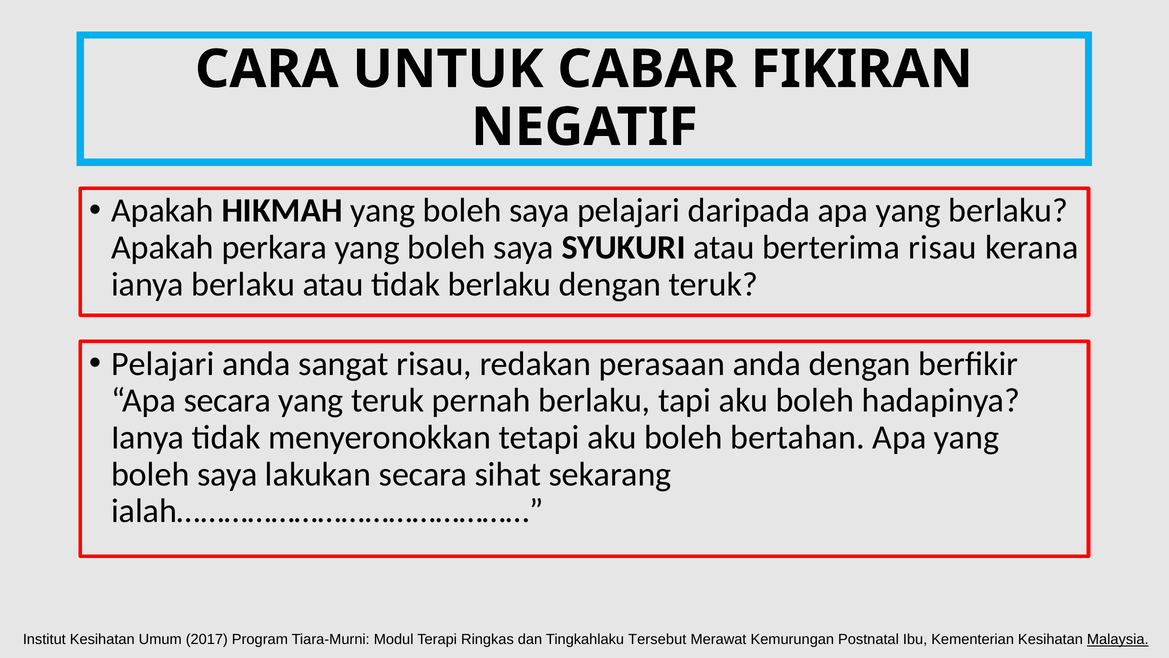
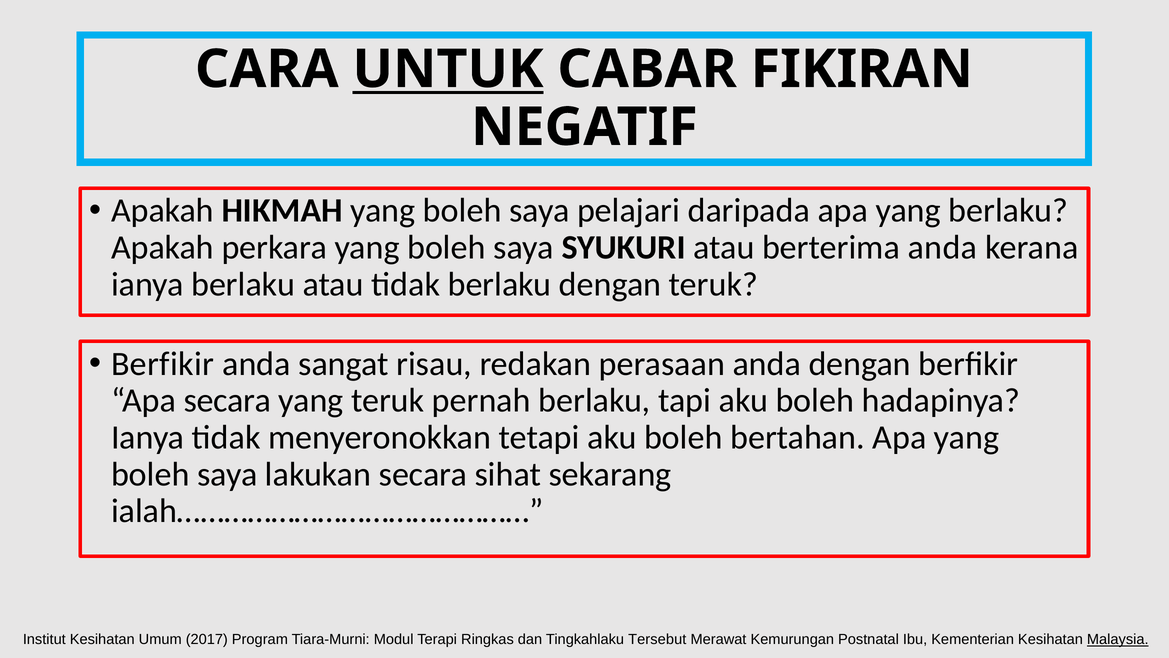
UNTUK underline: none -> present
berterima risau: risau -> anda
Pelajari at (163, 364): Pelajari -> Berfikir
